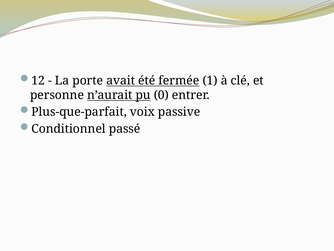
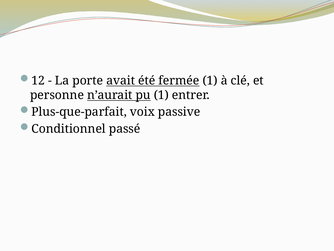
pu 0: 0 -> 1
